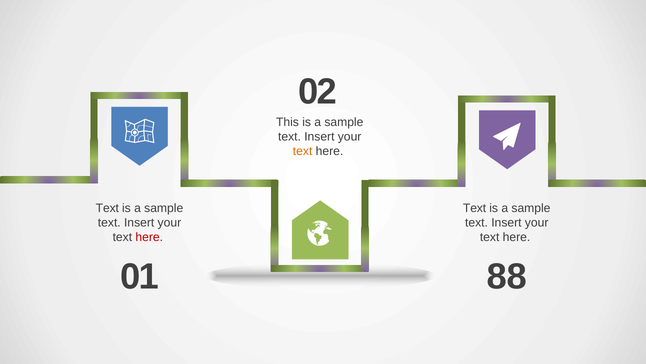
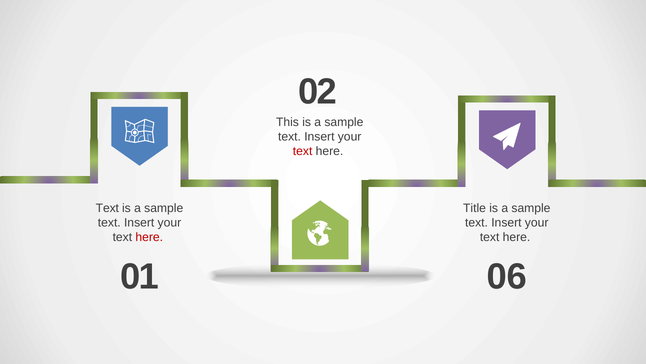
text at (303, 151) colour: orange -> red
Text at (475, 208): Text -> Title
88: 88 -> 06
